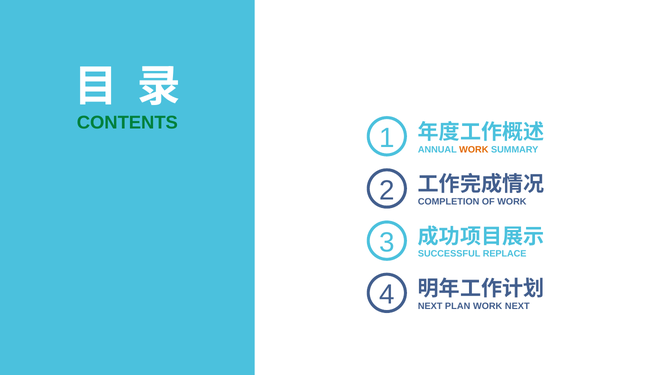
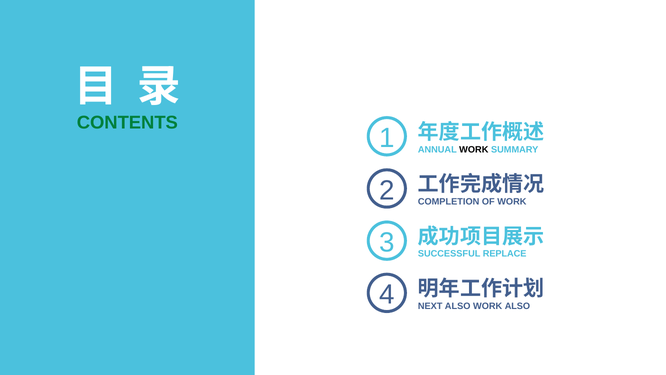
WORK at (474, 149) colour: orange -> black
NEXT PLAN: PLAN -> ALSO
WORK NEXT: NEXT -> ALSO
